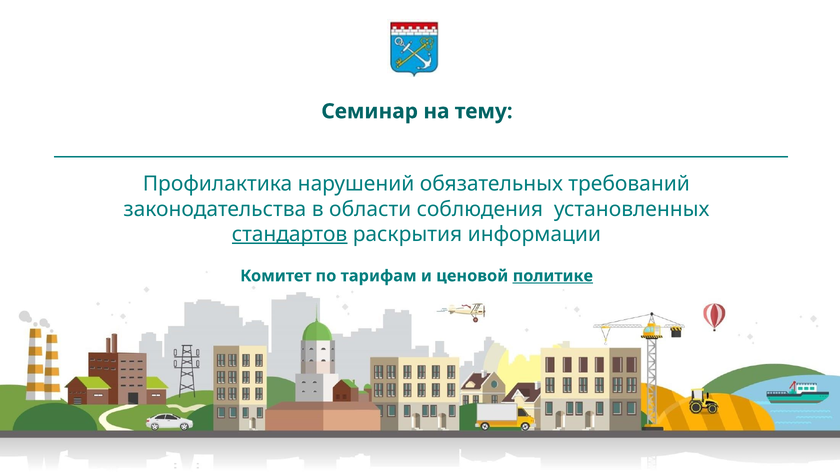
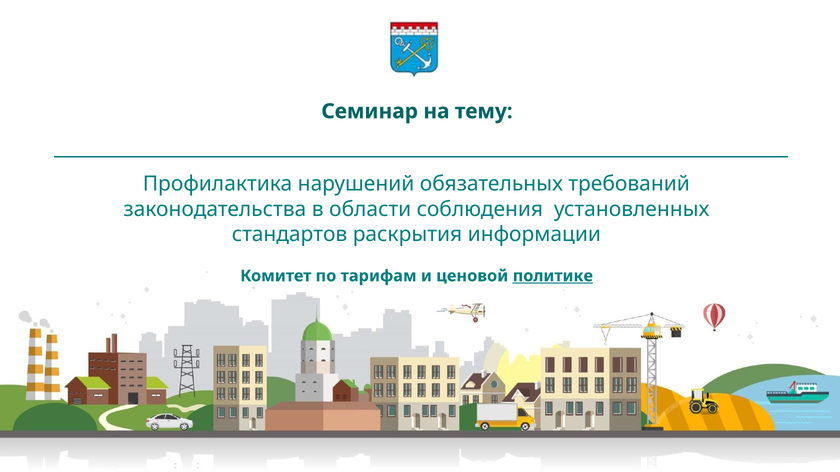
стандартов underline: present -> none
